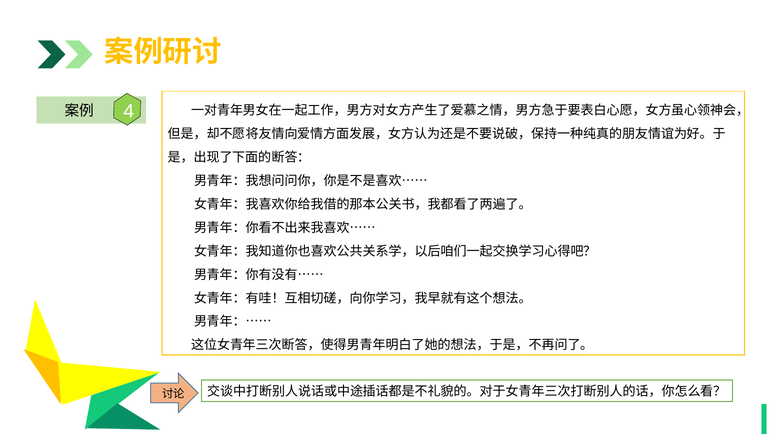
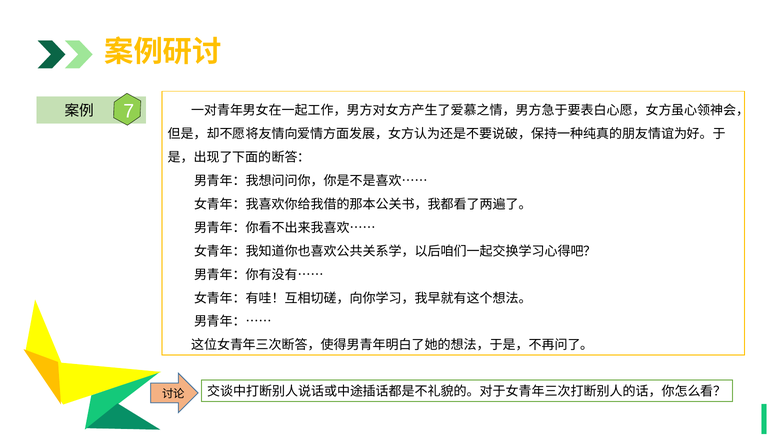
4: 4 -> 7
